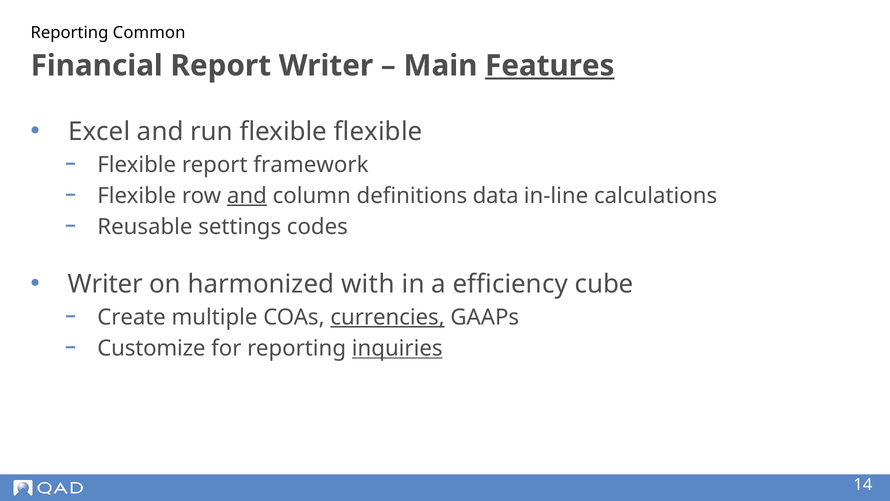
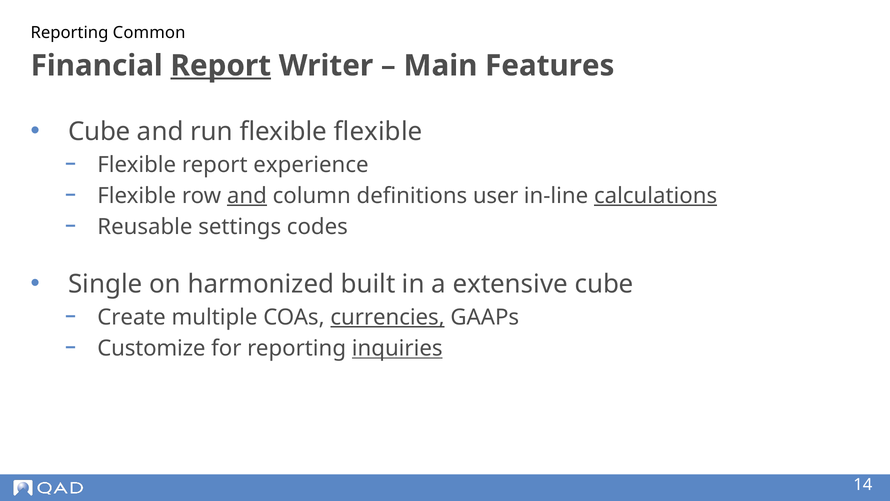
Report at (221, 66) underline: none -> present
Features underline: present -> none
Excel at (99, 131): Excel -> Cube
framework: framework -> experience
data: data -> user
calculations underline: none -> present
Writer at (105, 284): Writer -> Single
with: with -> built
efficiency: efficiency -> extensive
